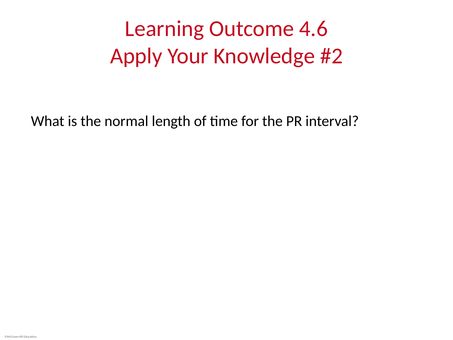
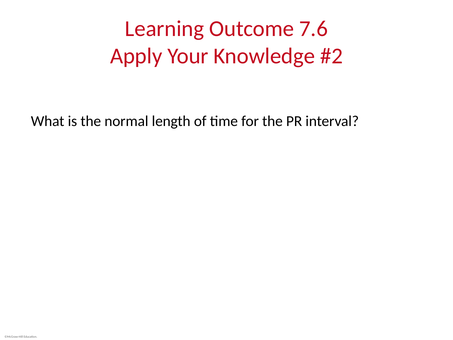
4.6: 4.6 -> 7.6
